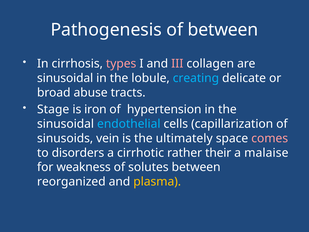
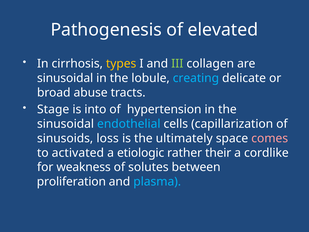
of between: between -> elevated
types colour: pink -> yellow
III colour: pink -> light green
iron: iron -> into
vein: vein -> loss
disorders: disorders -> activated
cirrhotic: cirrhotic -> etiologic
malaise: malaise -> cordlike
reorganized: reorganized -> proliferation
plasma colour: yellow -> light blue
